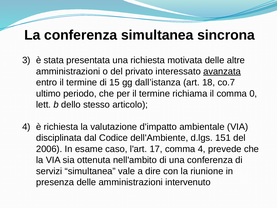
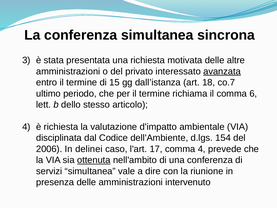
0: 0 -> 6
151: 151 -> 154
esame: esame -> delinei
ottenuta underline: none -> present
